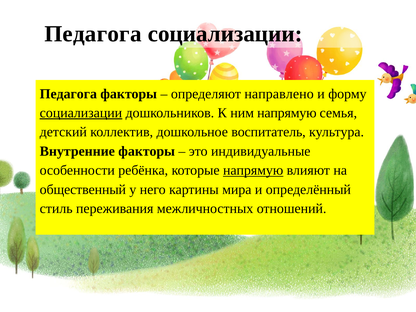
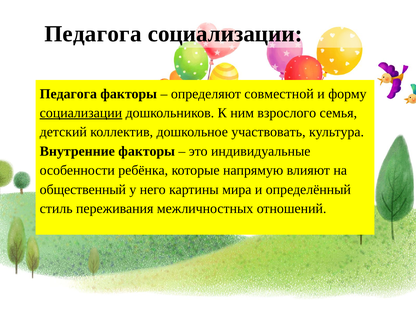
направлено: направлено -> совместной
ним напрямую: напрямую -> взрослого
воспитатель: воспитатель -> участвовать
напрямую at (253, 170) underline: present -> none
